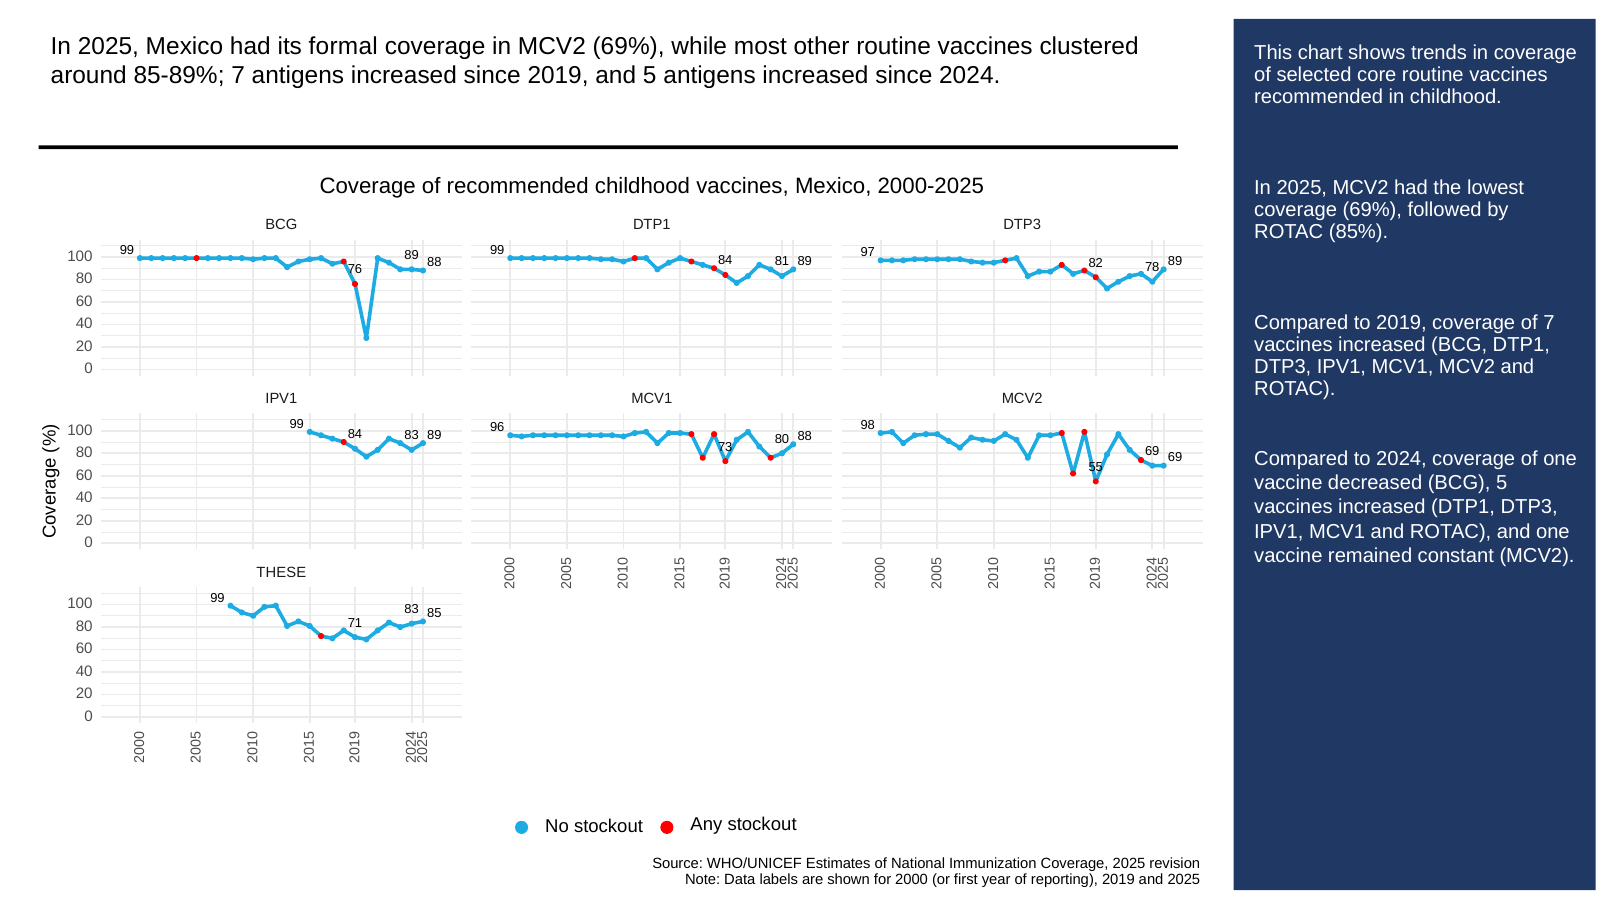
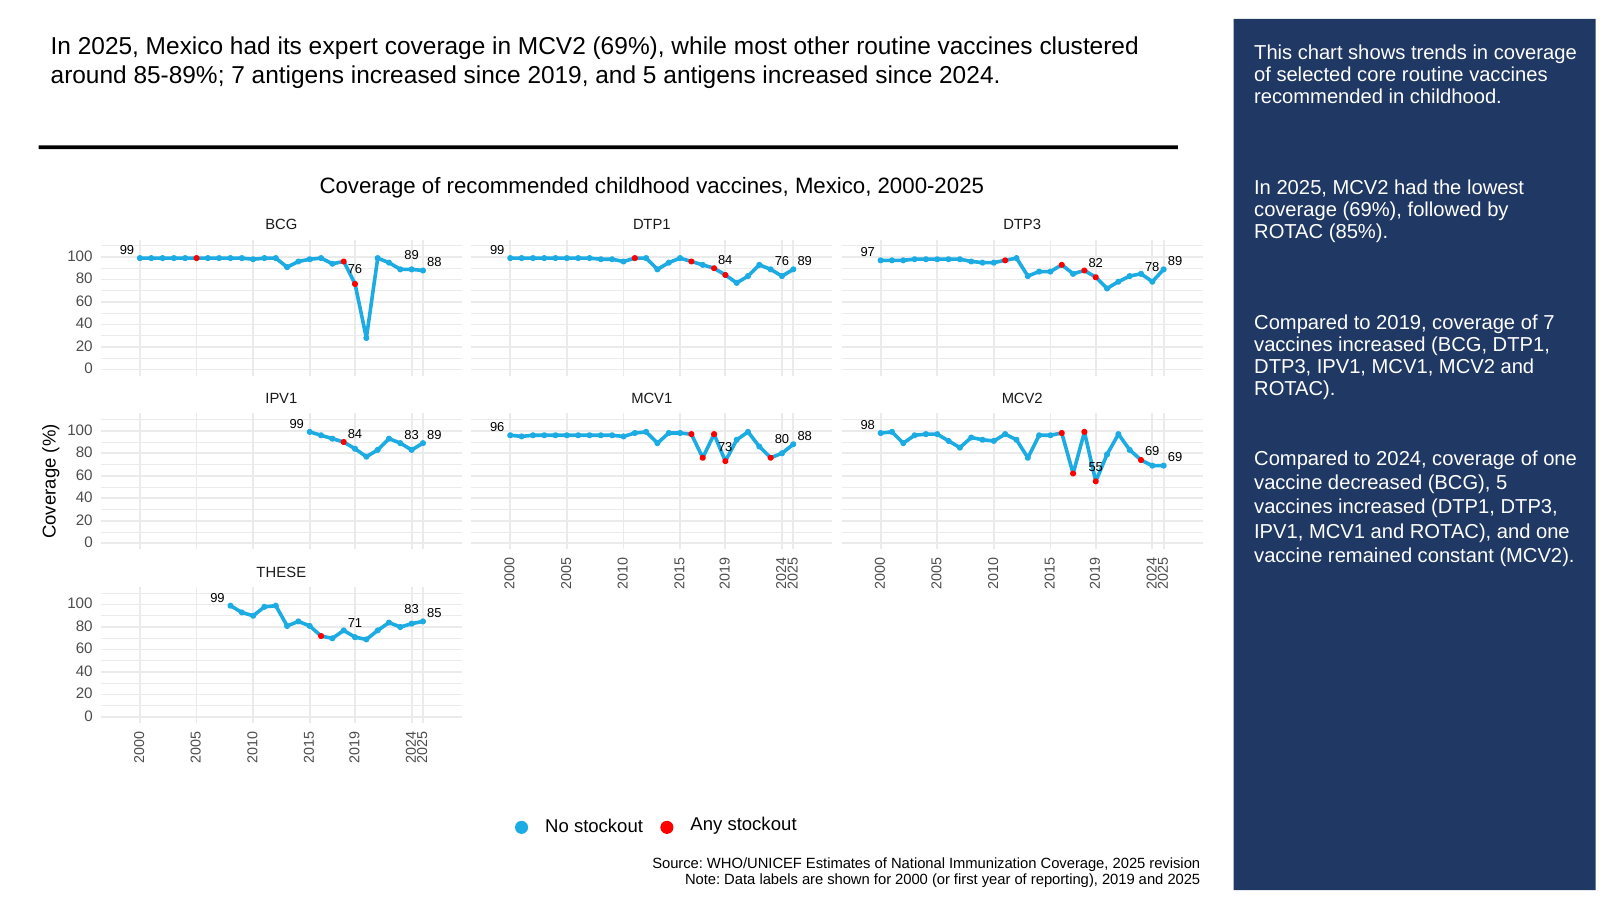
formal: formal -> expert
84 81: 81 -> 76
